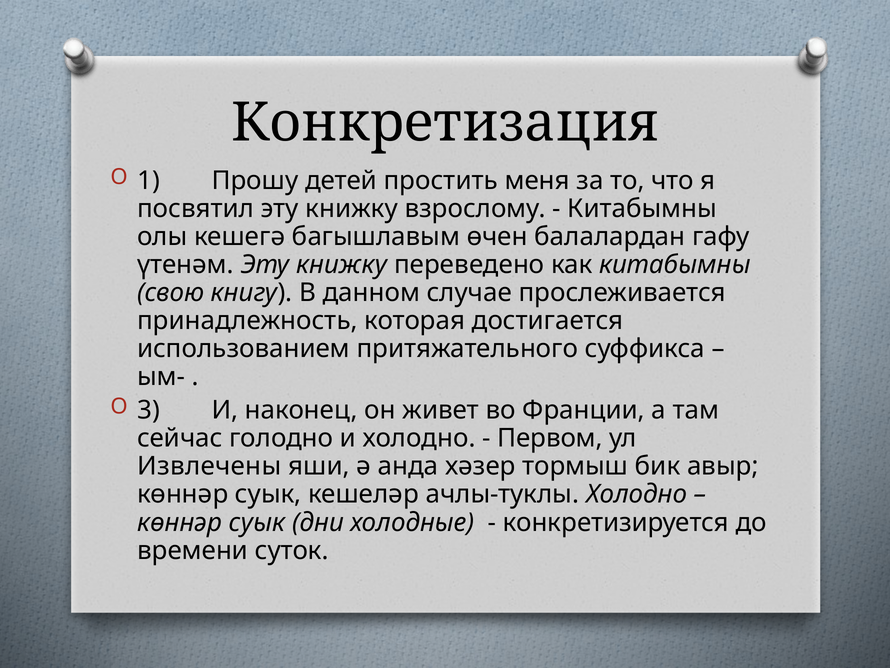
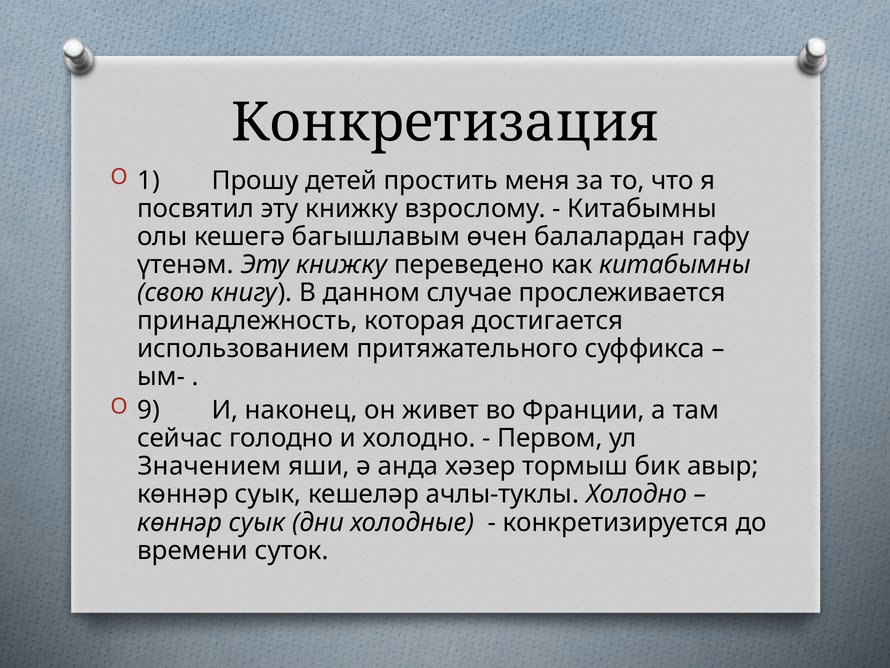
3: 3 -> 9
Извлечены: Извлечены -> Значением
